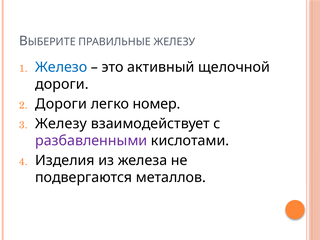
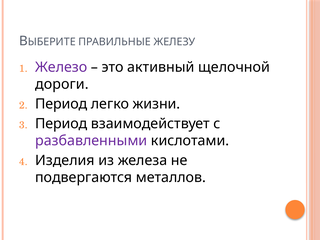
Железо colour: blue -> purple
Дороги at (61, 104): Дороги -> Период
номер: номер -> жизни
Железу at (61, 124): Железу -> Период
